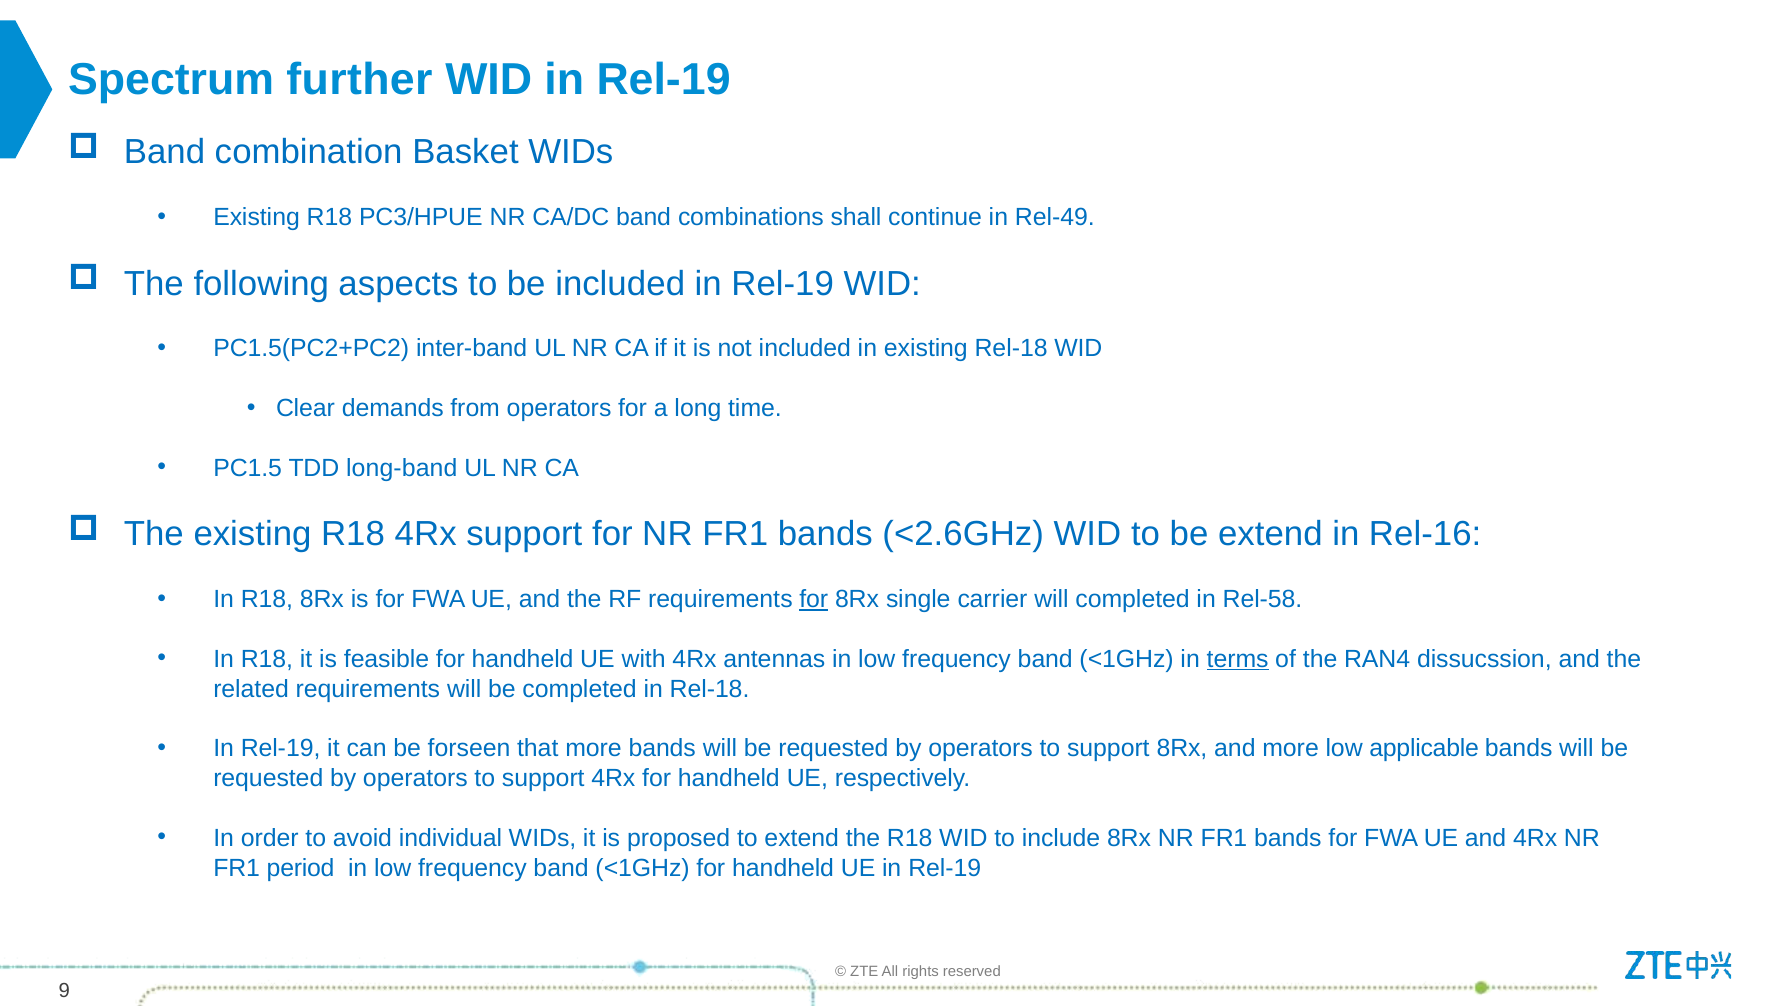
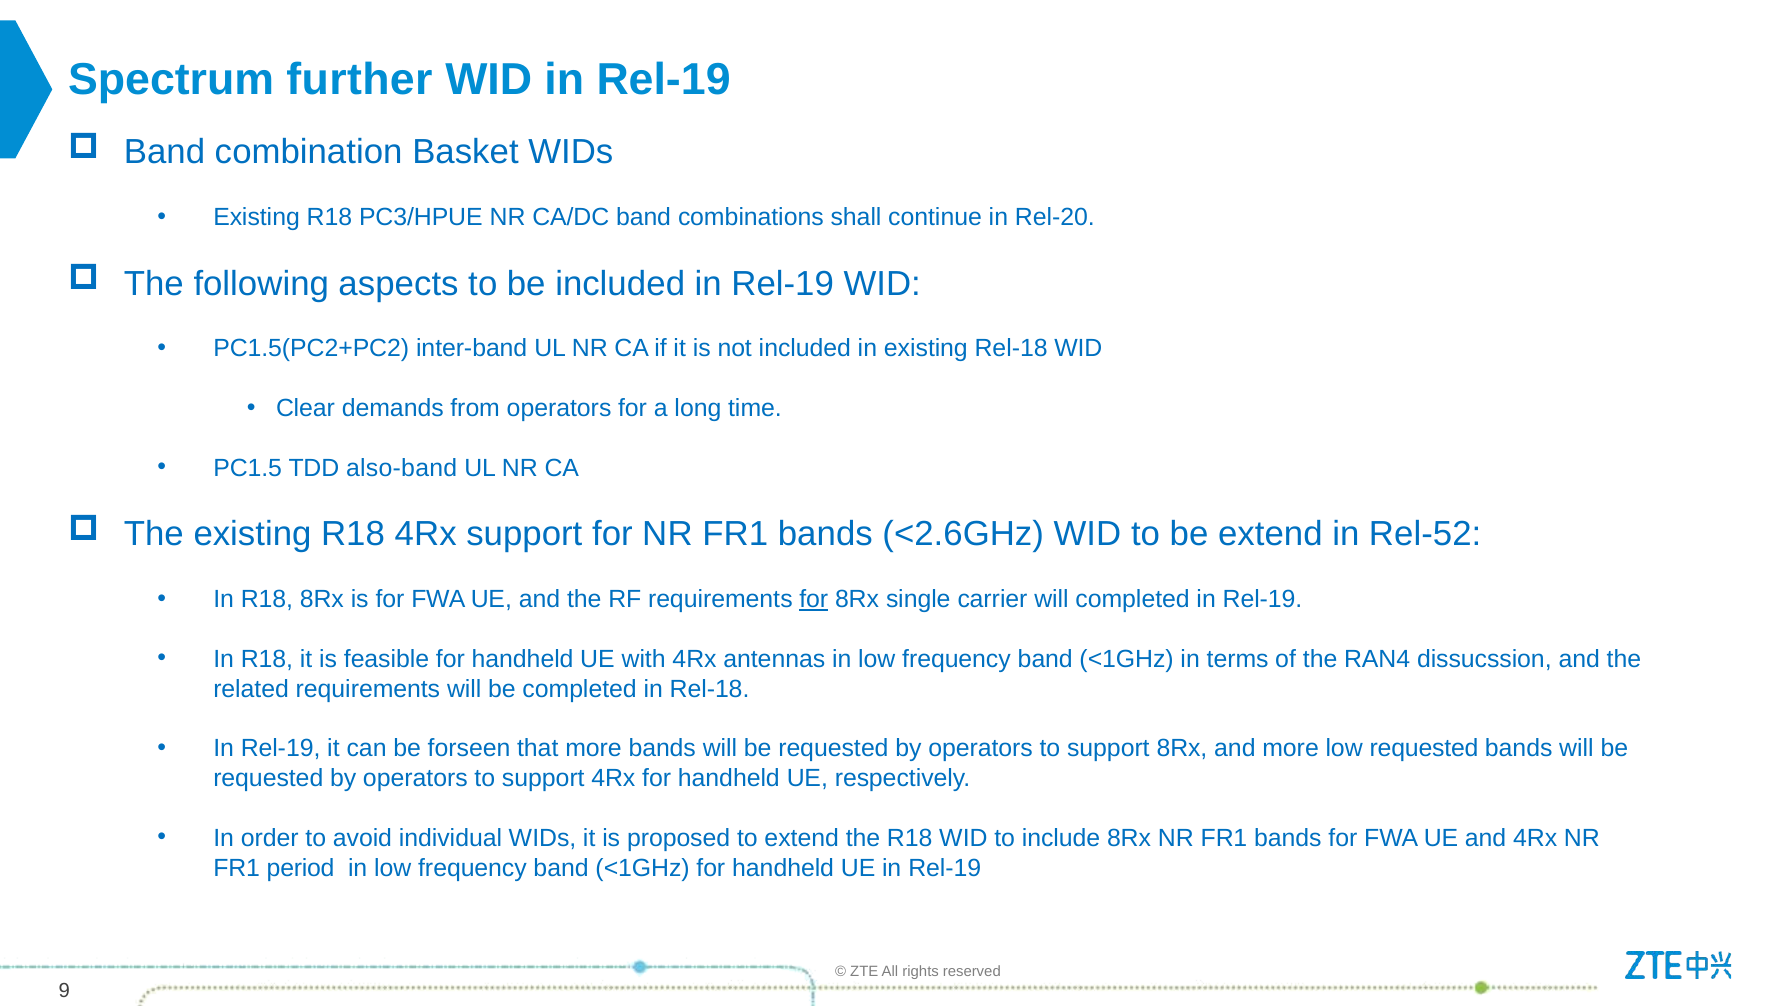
Rel-49: Rel-49 -> Rel-20
long-band: long-band -> also-band
Rel-16: Rel-16 -> Rel-52
completed in Rel-58: Rel-58 -> Rel-19
terms underline: present -> none
low applicable: applicable -> requested
